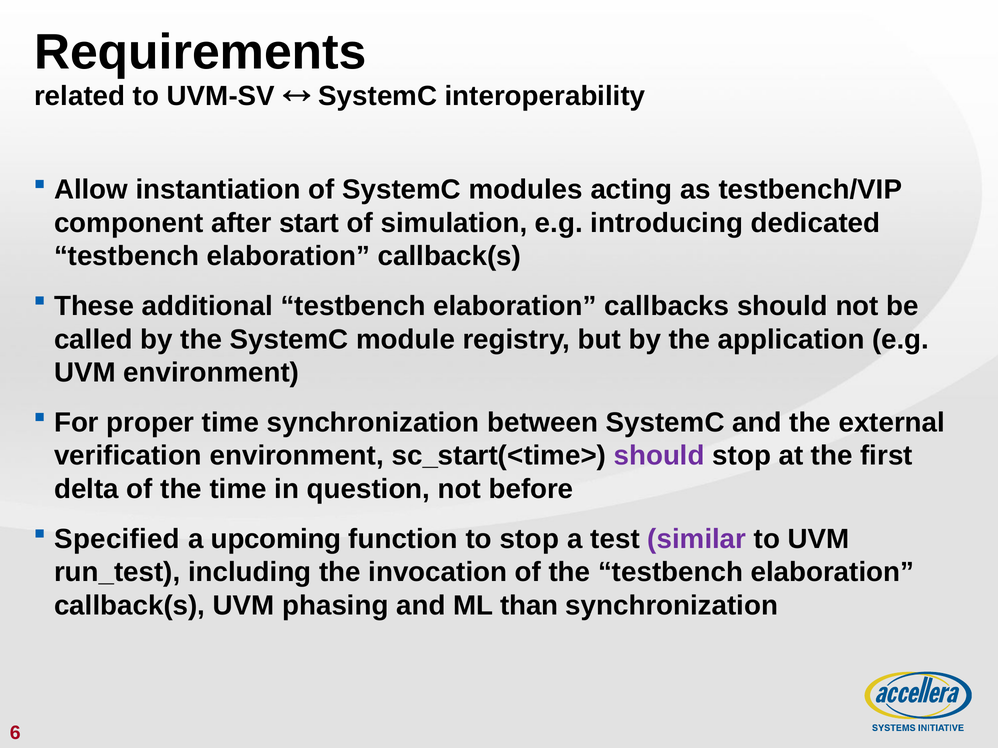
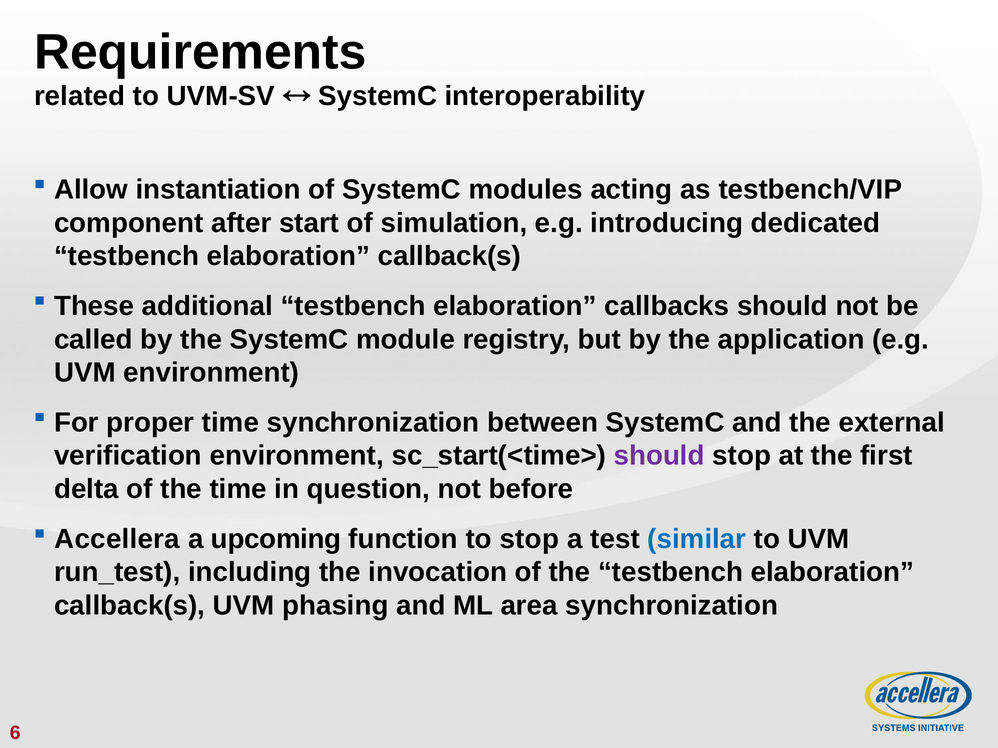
Specified: Specified -> Accellera
similar colour: purple -> blue
than: than -> area
